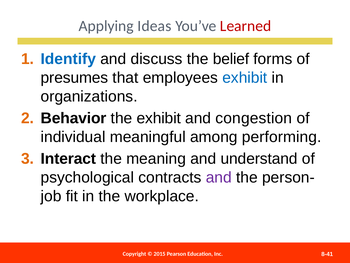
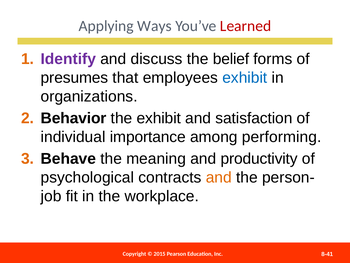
Ideas: Ideas -> Ways
Identify colour: blue -> purple
congestion: congestion -> satisfaction
meaningful: meaningful -> importance
Interact: Interact -> Behave
understand: understand -> productivity
and at (219, 177) colour: purple -> orange
